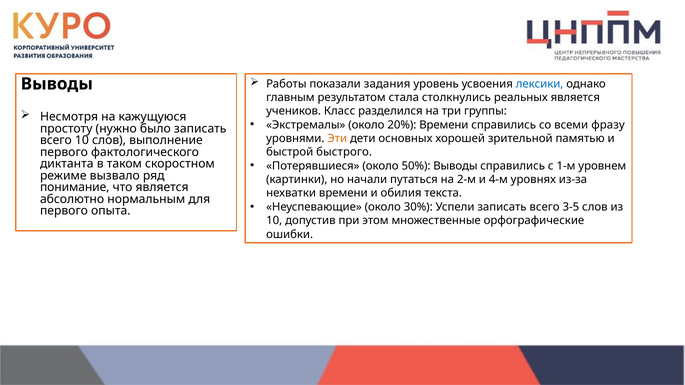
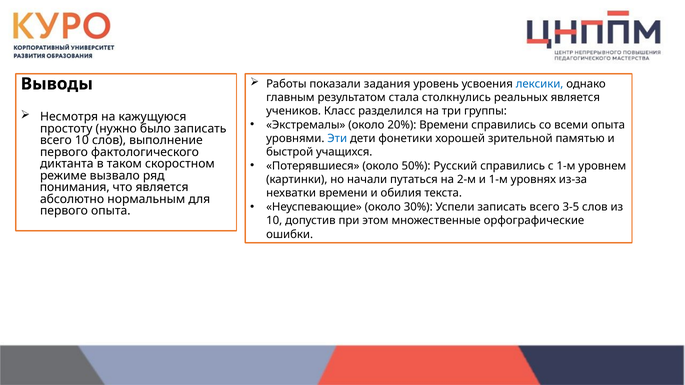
всеми фразу: фразу -> опыта
Эти colour: orange -> blue
основных: основных -> фонетики
быстрого: быстрого -> учащихся
50% Выводы: Выводы -> Русский
и 4-м: 4-м -> 1-м
понимание: понимание -> понимания
